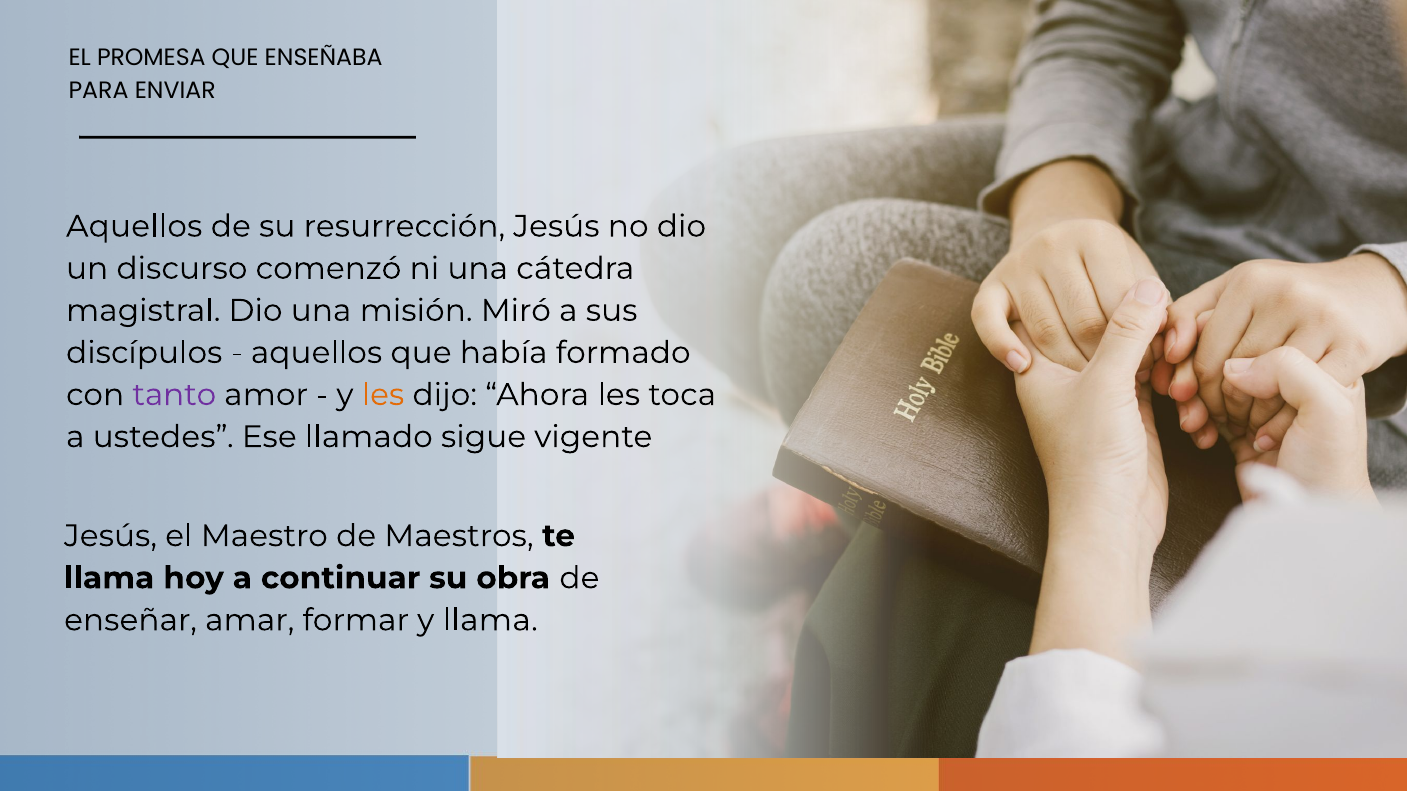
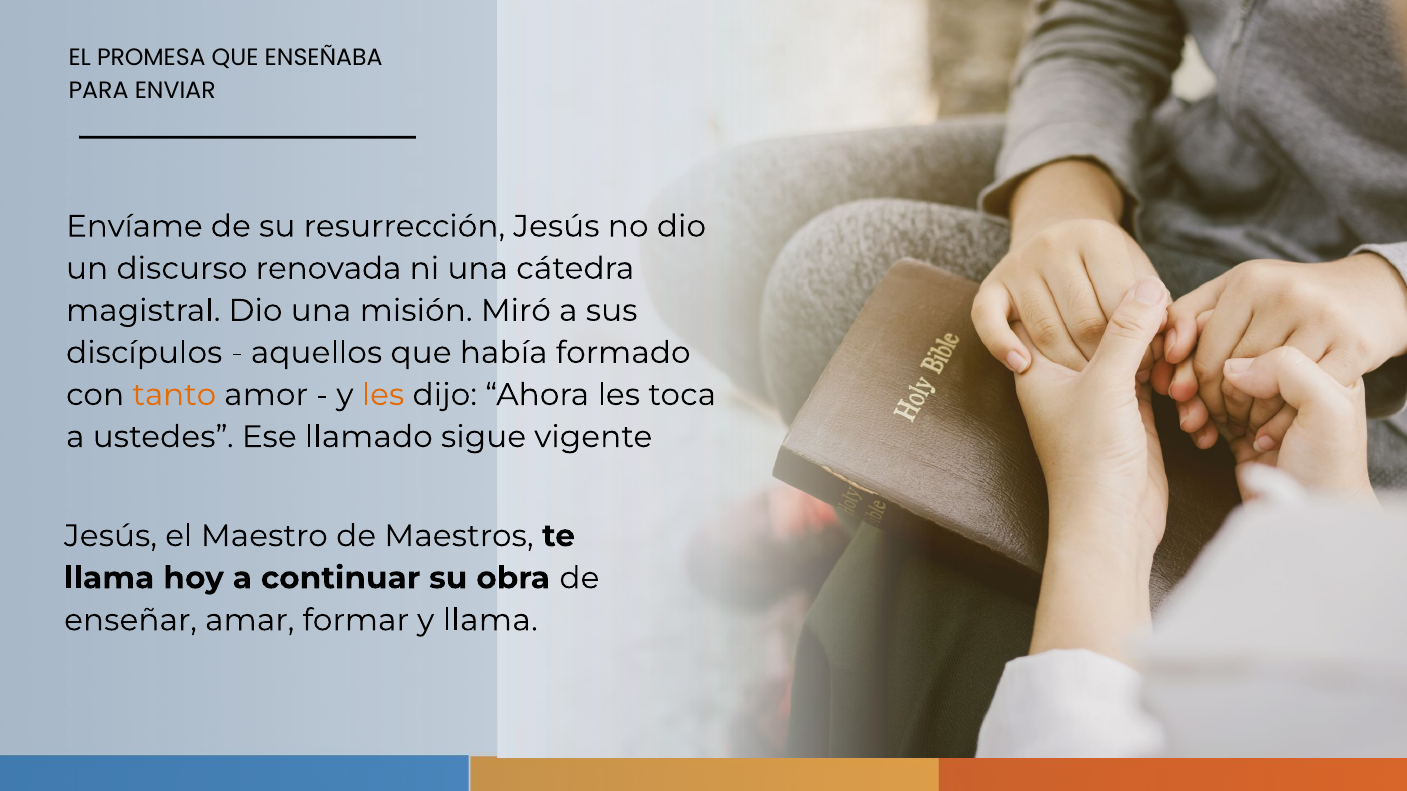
Aquellos at (134, 226): Aquellos -> Envíame
comenzó: comenzó -> renovada
tanto colour: purple -> orange
